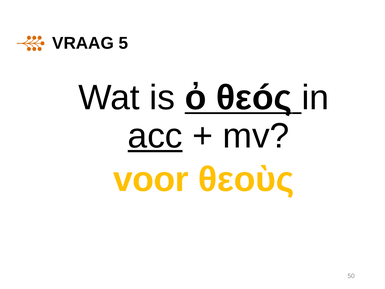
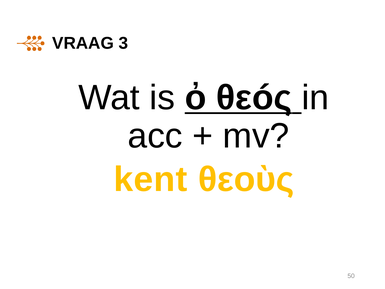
5: 5 -> 3
acc underline: present -> none
voor: voor -> kent
